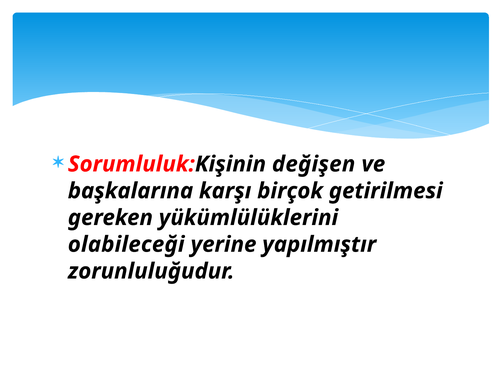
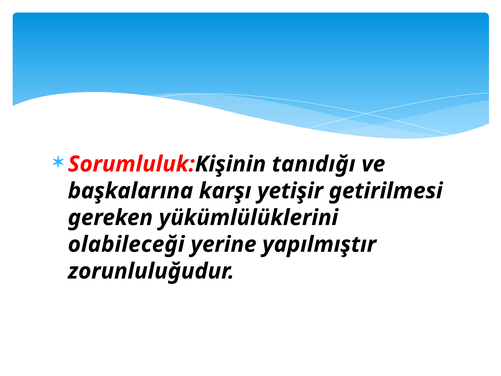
değişen: değişen -> tanıdığı
birçok: birçok -> yetişir
